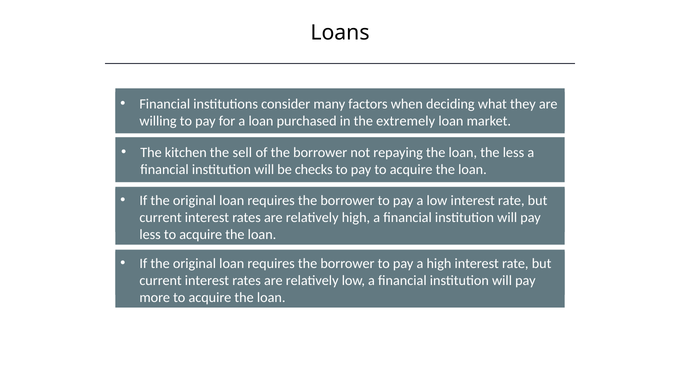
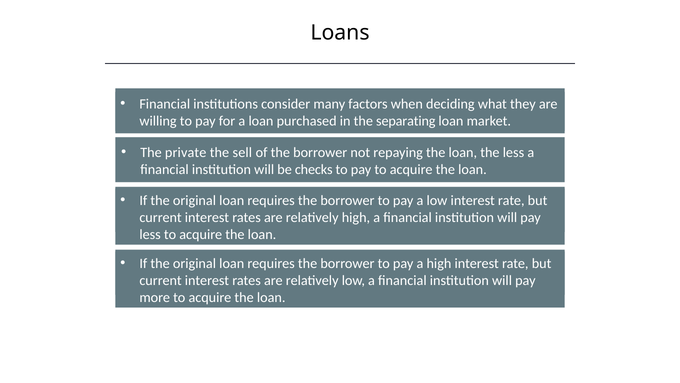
extremely: extremely -> separating
kitchen: kitchen -> private
